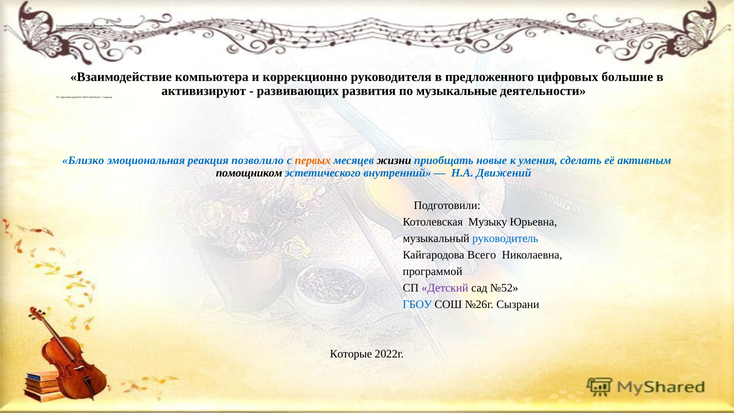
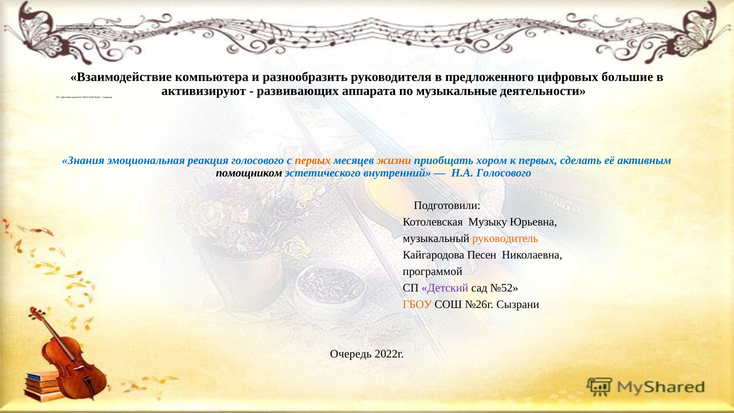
коррекционно: коррекционно -> разнообразить
развития: развития -> аппарата
Близко: Близко -> Знания
реакция позволило: позволило -> голосового
жизни colour: black -> orange
новые: новые -> хором
к умения: умения -> первых
Н.А Движений: Движений -> Голосового
руководитель colour: blue -> orange
Всего: Всего -> Песен
ГБОУ at (417, 304) colour: blue -> orange
Которые: Которые -> Очередь
